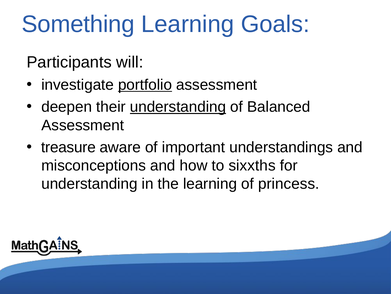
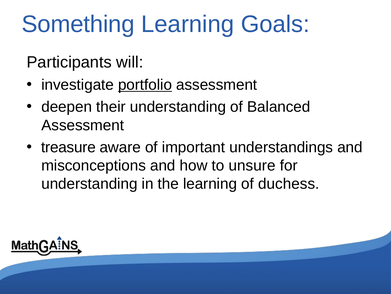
understanding at (178, 107) underline: present -> none
sixxths: sixxths -> unsure
princess: princess -> duchess
